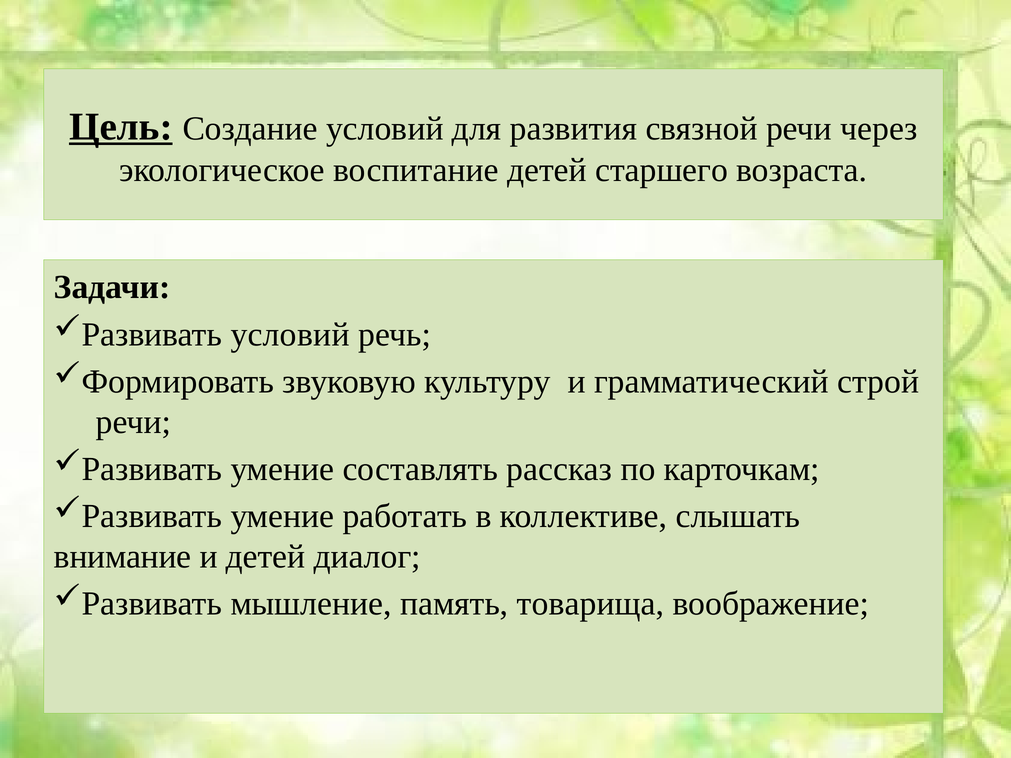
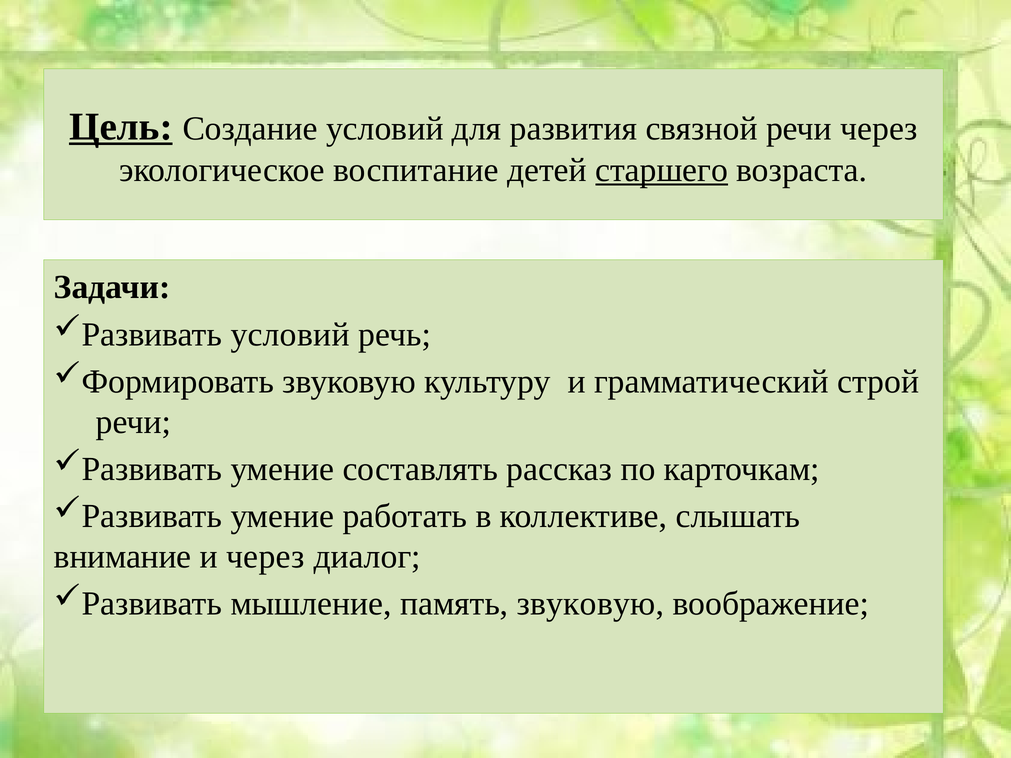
старшего underline: none -> present
и детей: детей -> через
память товарища: товарища -> звуковую
